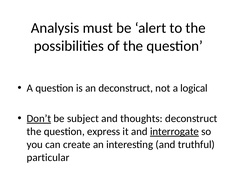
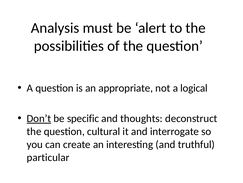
an deconstruct: deconstruct -> appropriate
subject: subject -> specific
express: express -> cultural
interrogate underline: present -> none
